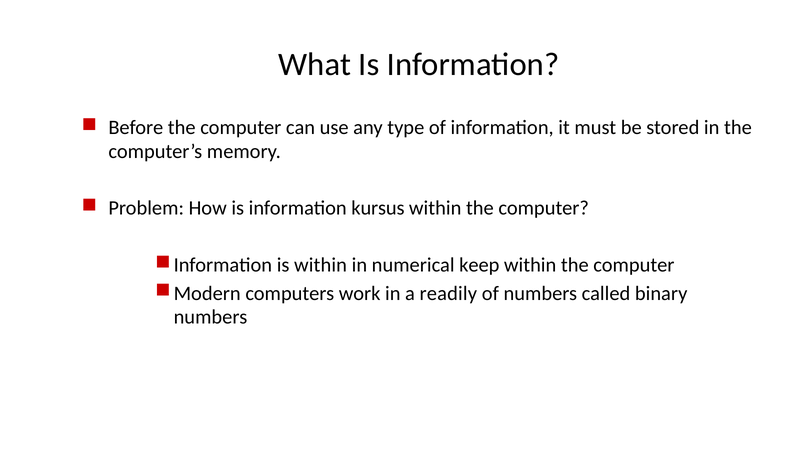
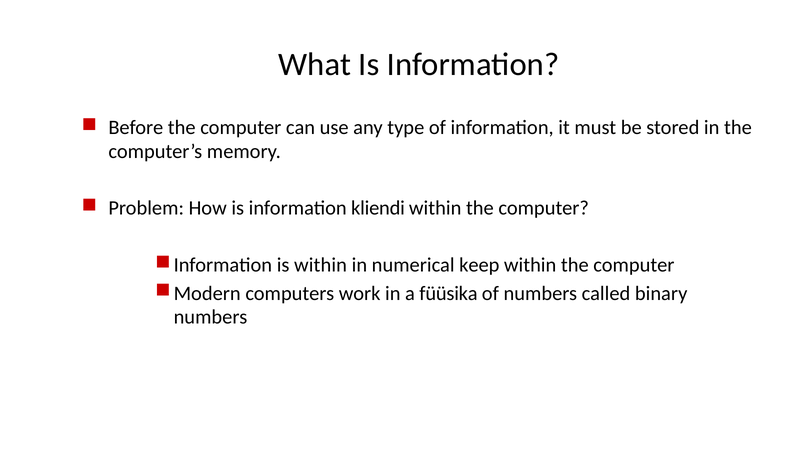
kursus: kursus -> kliendi
readily: readily -> füüsika
